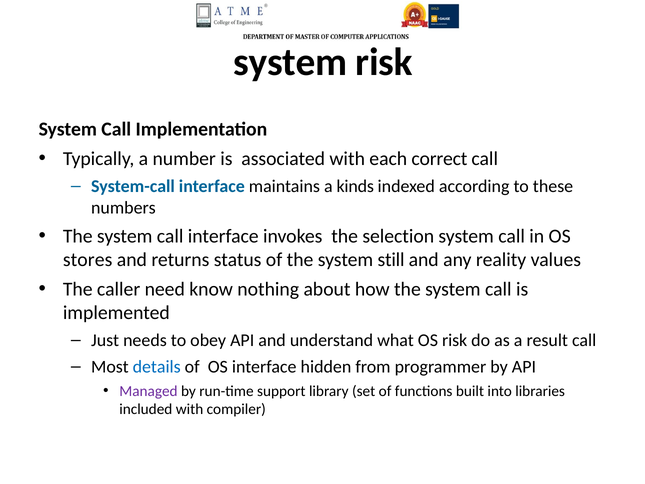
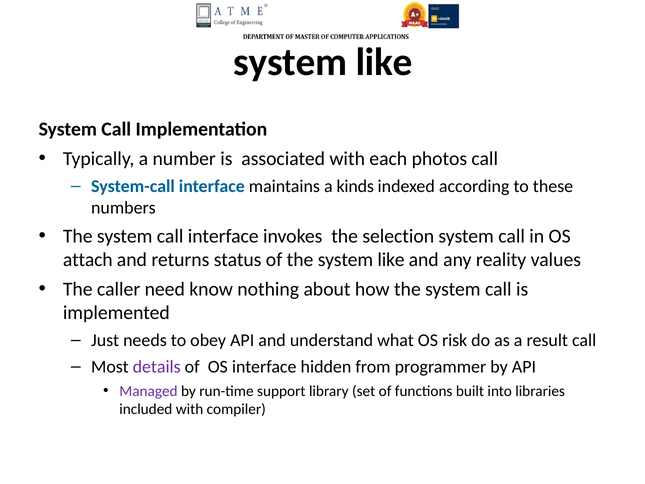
risk at (384, 62): risk -> like
correct: correct -> photos
stores: stores -> attach
the system still: still -> like
details colour: blue -> purple
